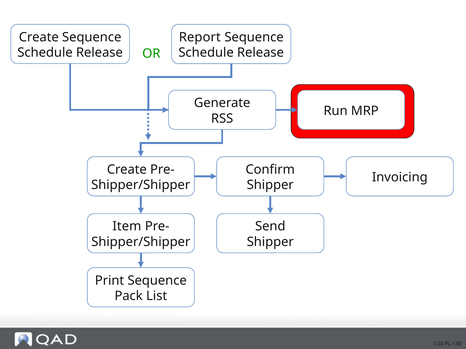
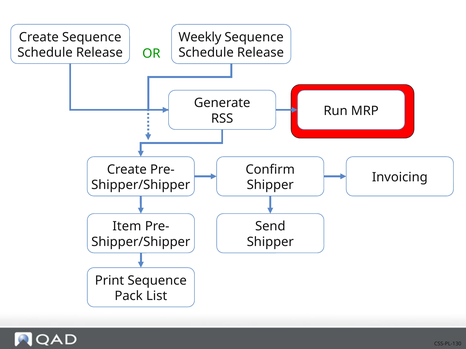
Report: Report -> Weekly
